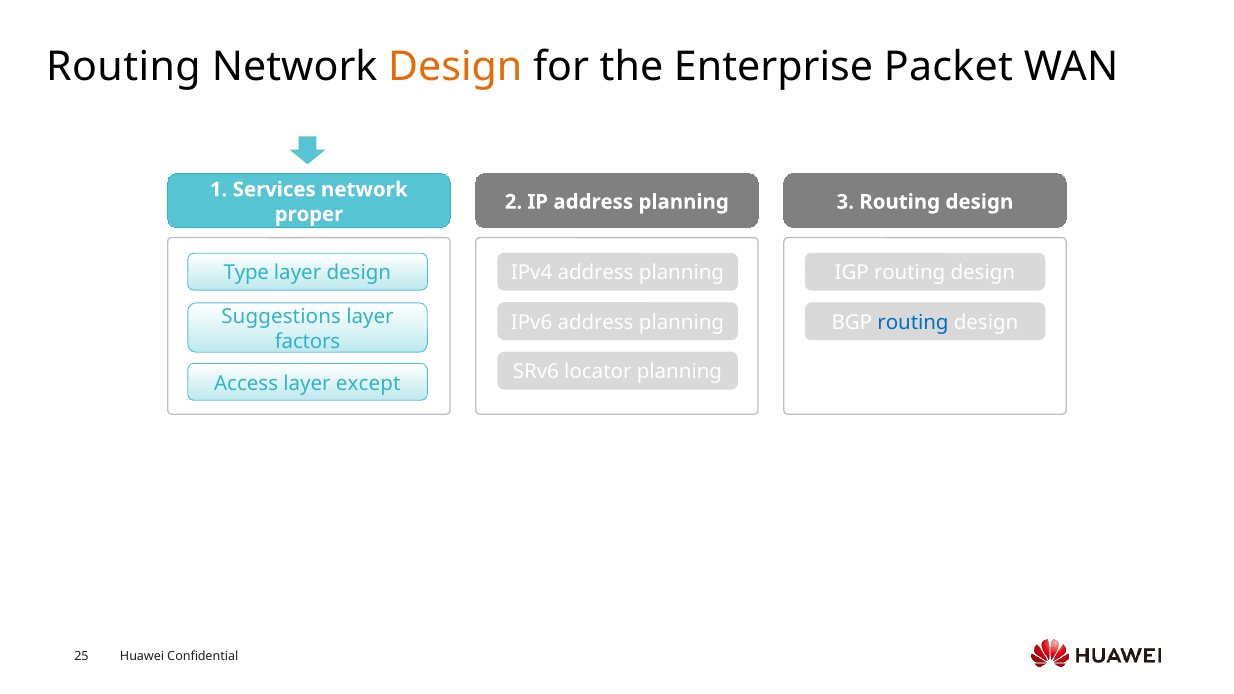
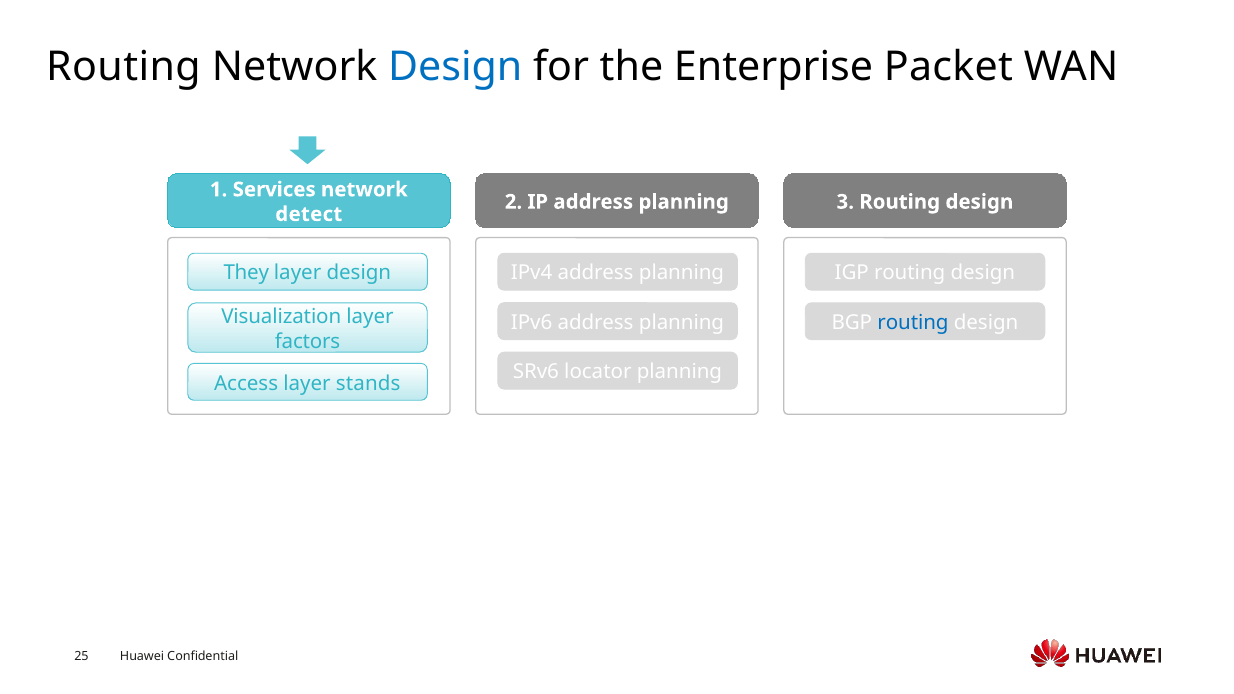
Design at (455, 67) colour: orange -> blue
proper: proper -> detect
Type: Type -> They
Suggestions: Suggestions -> Visualization
except: except -> stands
